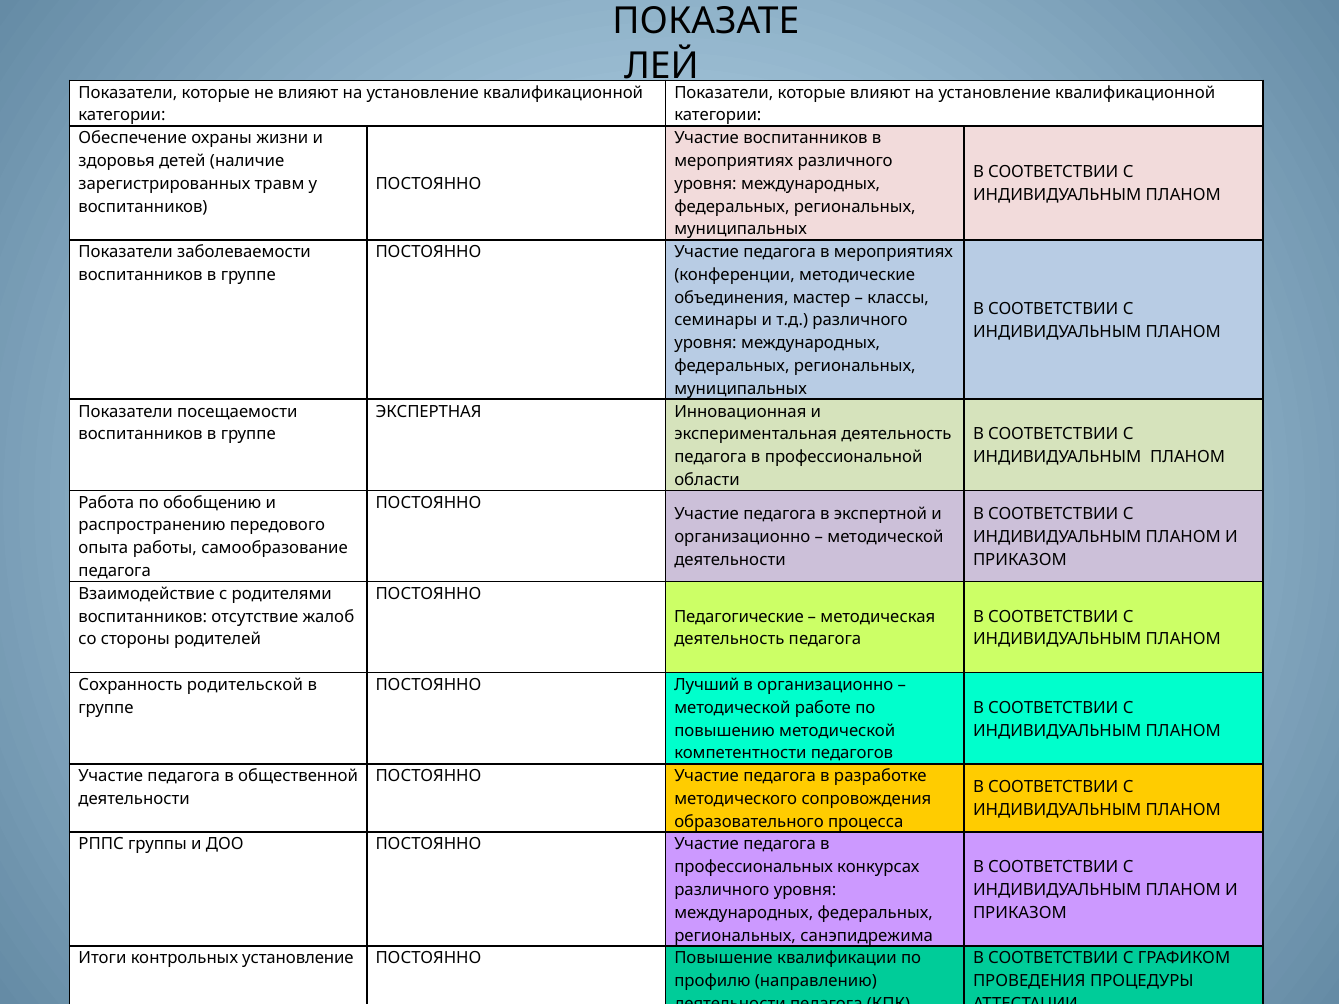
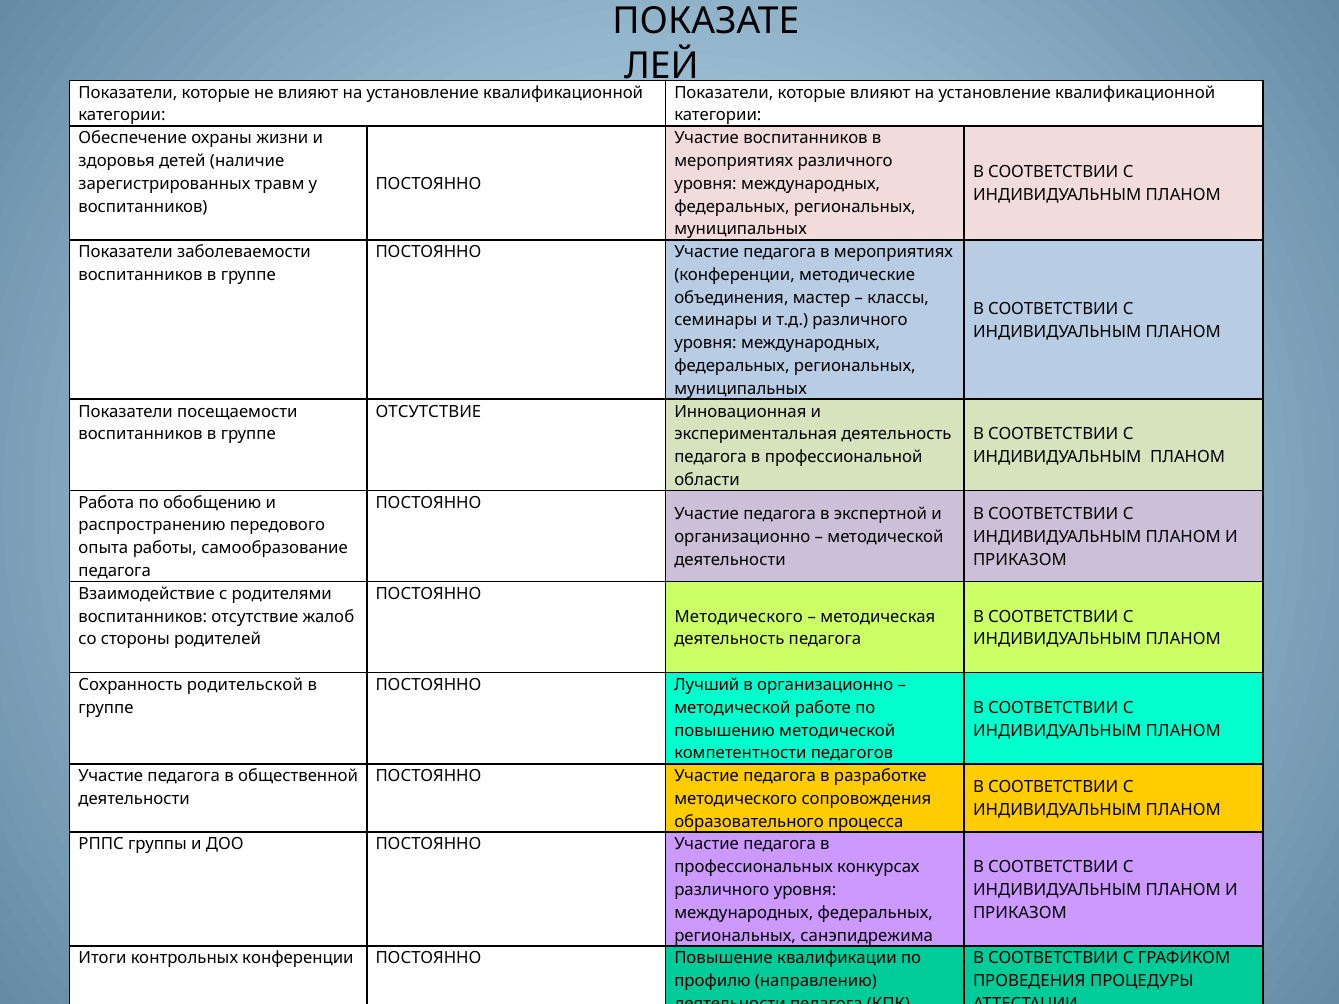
ЭКСПЕРТНАЯ at (429, 412): ЭКСПЕРТНАЯ -> ОТСУТСТВИЕ
Педагогические at (739, 617): Педагогические -> Методического
контрольных установление: установление -> конференции
